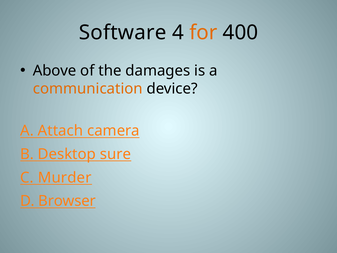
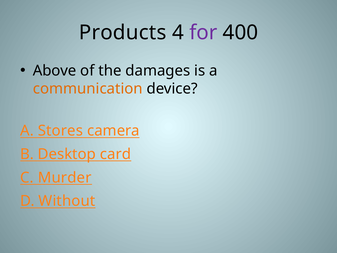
Software: Software -> Products
for colour: orange -> purple
Attach: Attach -> Stores
sure: sure -> card
Browser: Browser -> Without
